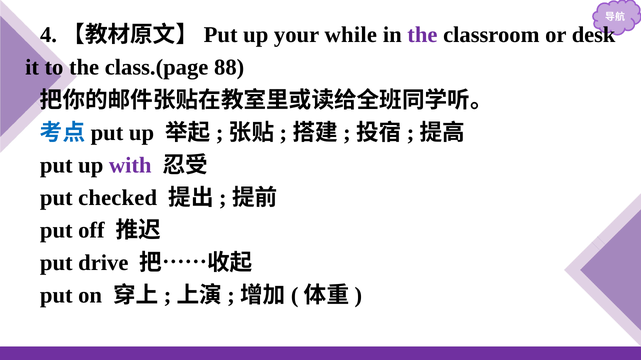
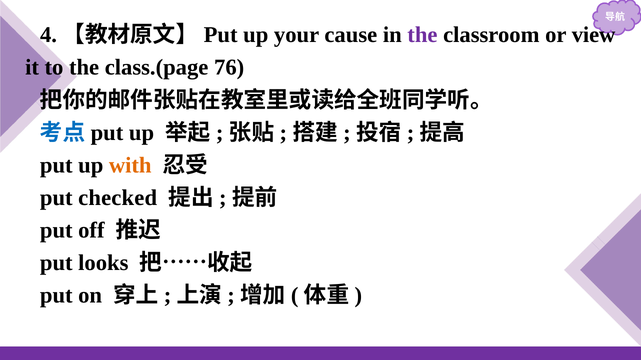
while: while -> cause
desk: desk -> view
88: 88 -> 76
with colour: purple -> orange
drive: drive -> looks
